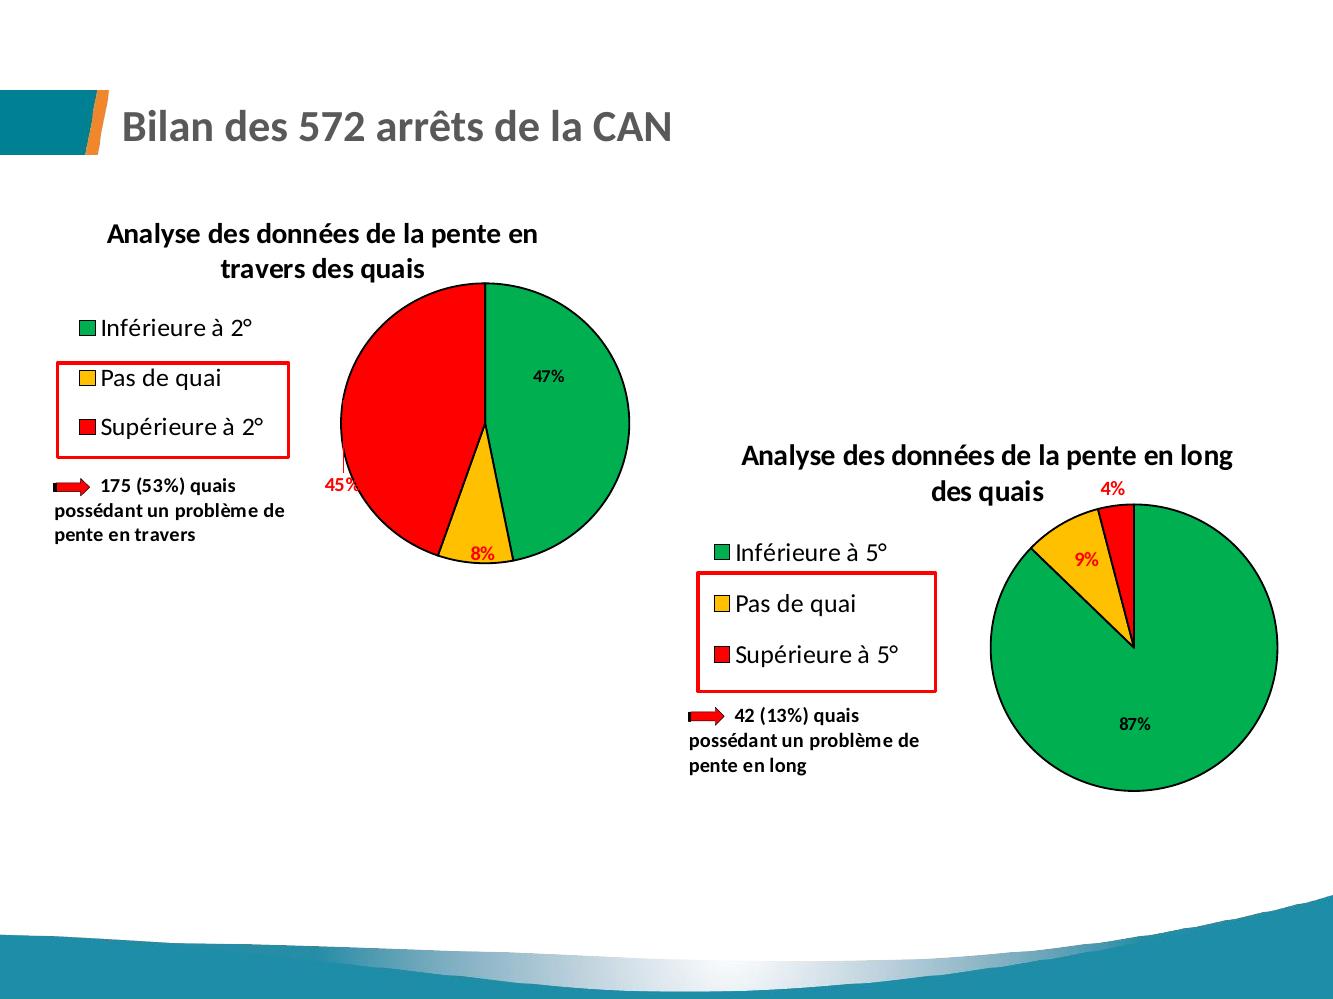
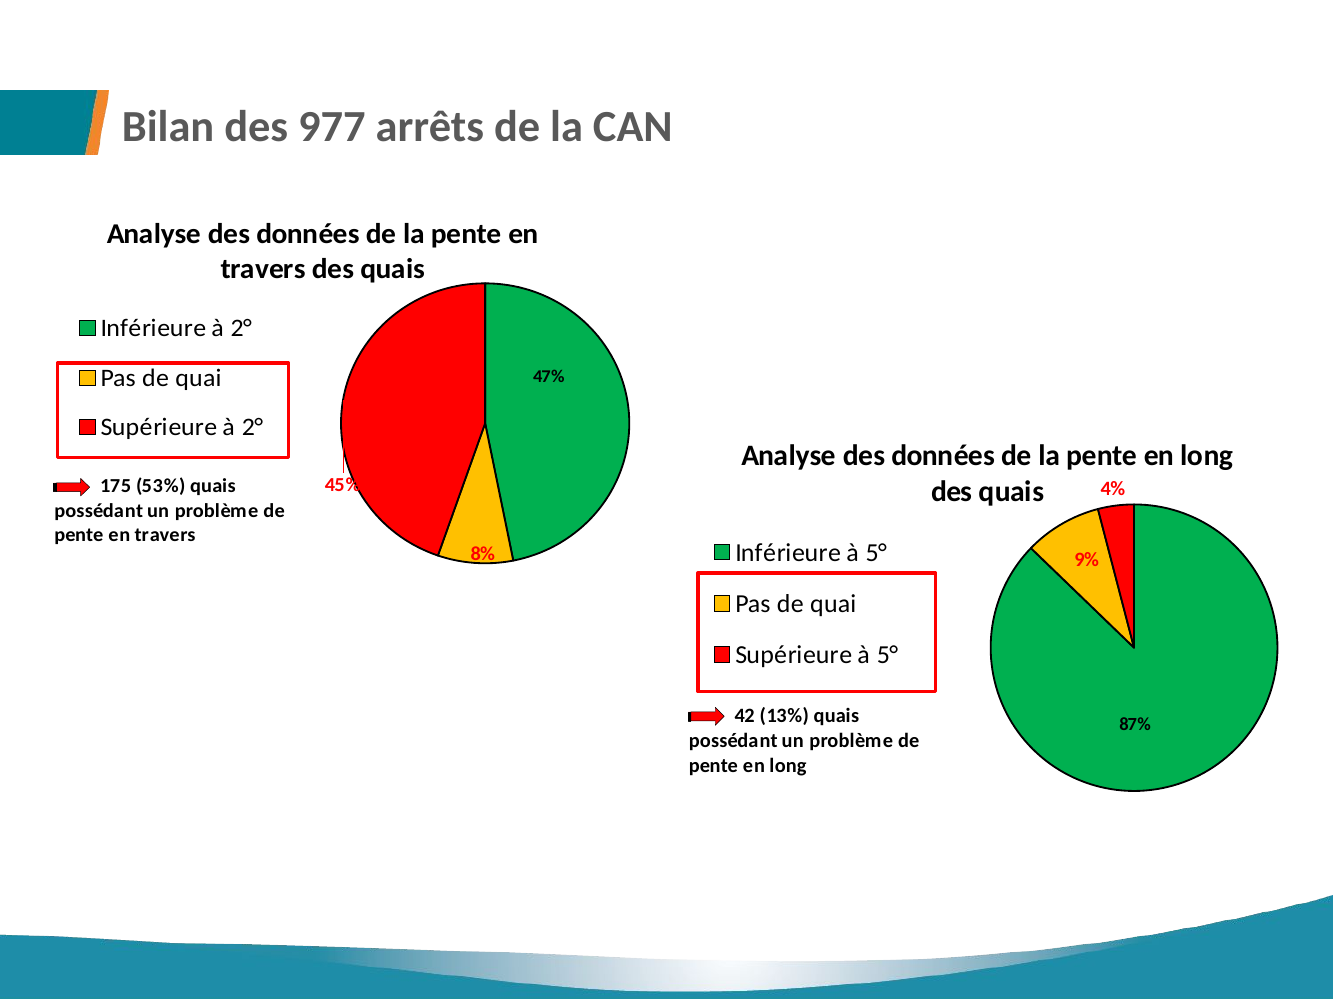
572: 572 -> 977
